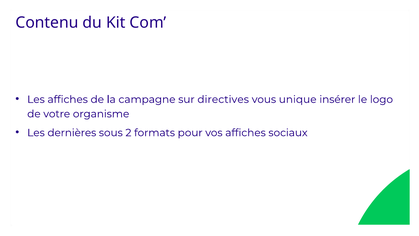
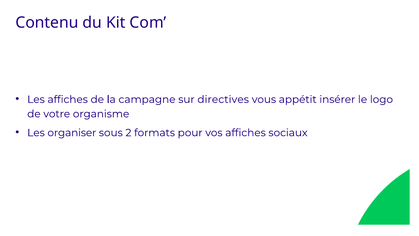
unique: unique -> appétit
dernières: dernières -> organiser
